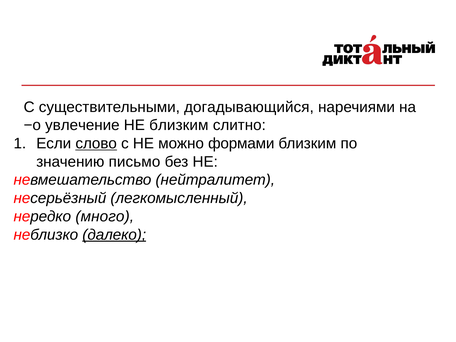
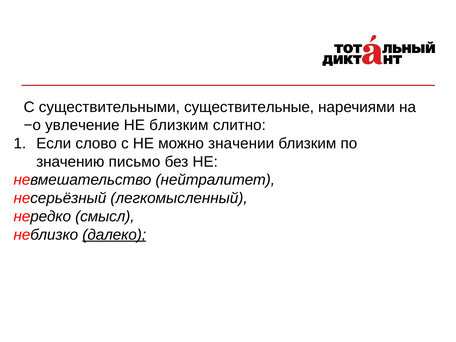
догадывающийся: догадывающийся -> существительные
слово underline: present -> none
формами: формами -> значении
много: много -> смысл
